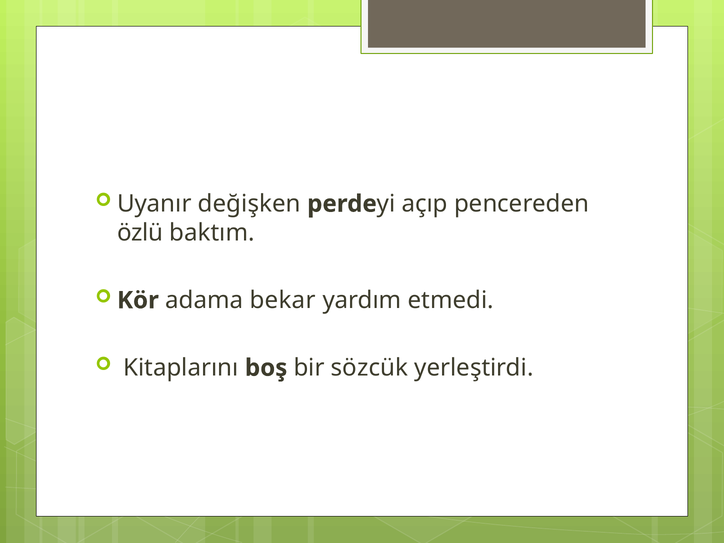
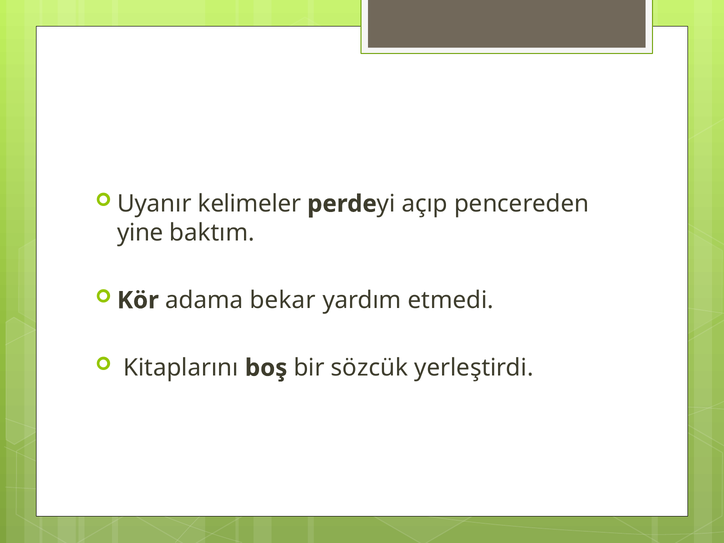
değişken: değişken -> kelimeler
özlü: özlü -> yine
